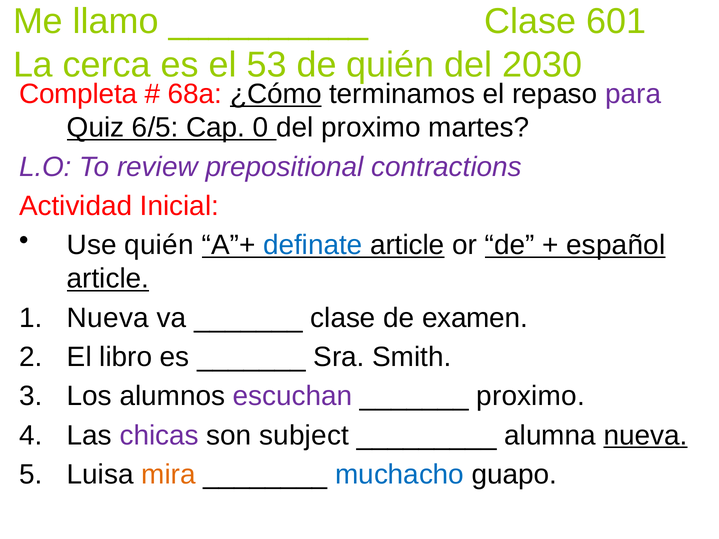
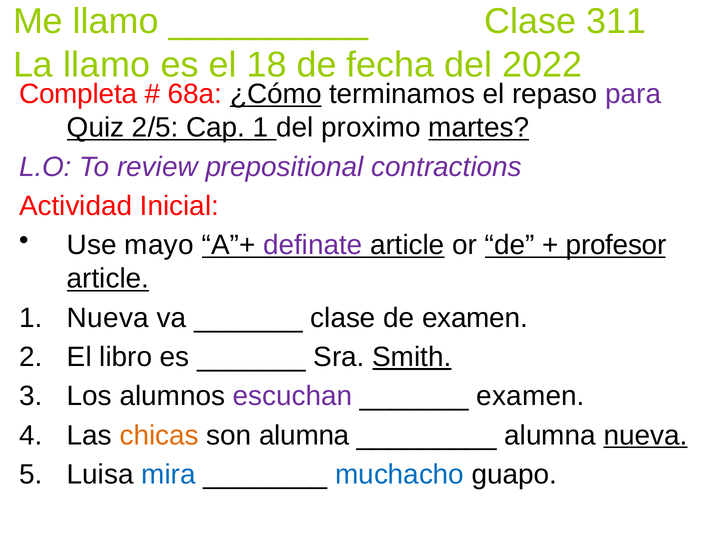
601: 601 -> 311
La cerca: cerca -> llamo
53: 53 -> 18
de quién: quién -> fecha
2030: 2030 -> 2022
6/5: 6/5 -> 2/5
Cap 0: 0 -> 1
martes underline: none -> present
Use quién: quién -> mayo
definate colour: blue -> purple
español: español -> profesor
Smith underline: none -> present
proximo at (531, 396): proximo -> examen
chicas colour: purple -> orange
son subject: subject -> alumna
mira colour: orange -> blue
